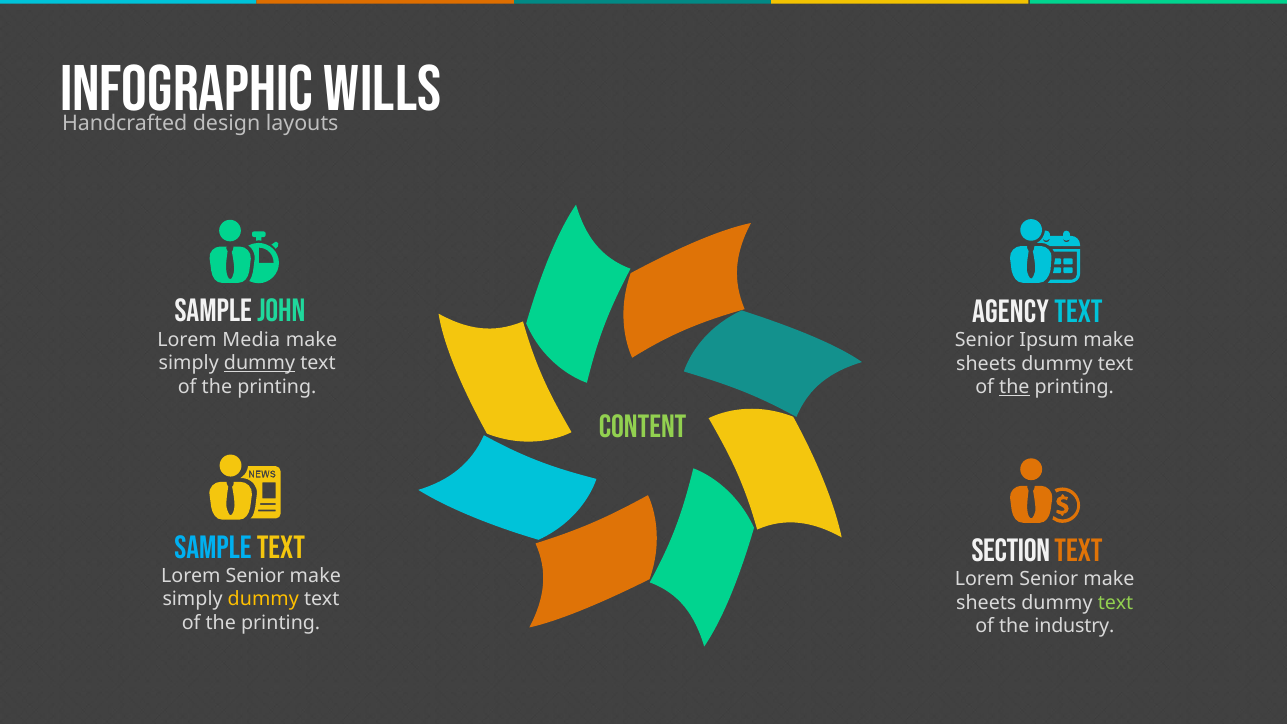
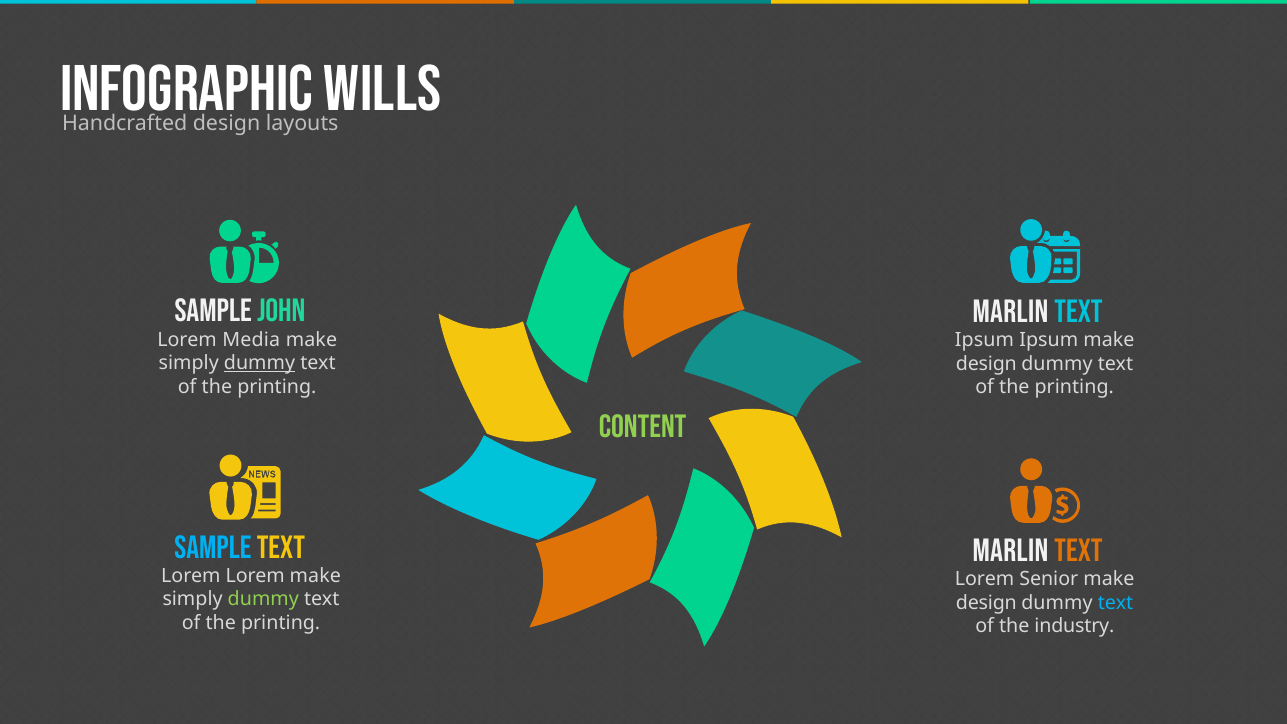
AGENCY at (1011, 312): AGENCY -> MARLIN
Senior at (984, 340): Senior -> Ipsum
sheets at (986, 364): sheets -> design
the at (1014, 387) underline: present -> none
SECTION at (1011, 551): SECTION -> MARLIN
Senior at (255, 576): Senior -> Lorem
dummy at (263, 599) colour: yellow -> light green
sheets at (986, 603): sheets -> design
text at (1115, 603) colour: light green -> light blue
